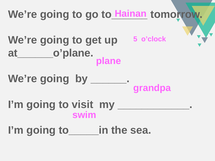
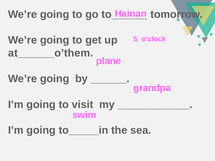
at______o’plane: at______o’plane -> at______o’them
